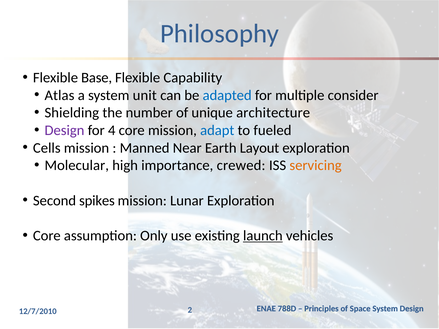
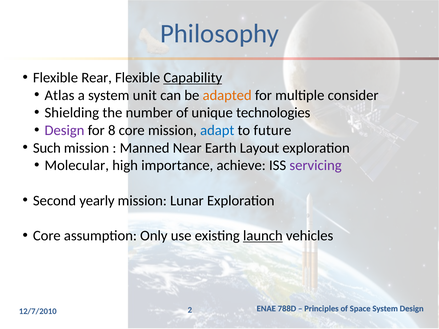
Base: Base -> Rear
Capability underline: none -> present
adapted colour: blue -> orange
architecture: architecture -> technologies
4: 4 -> 8
fueled: fueled -> future
Cells: Cells -> Such
crewed: crewed -> achieve
servicing colour: orange -> purple
spikes: spikes -> yearly
